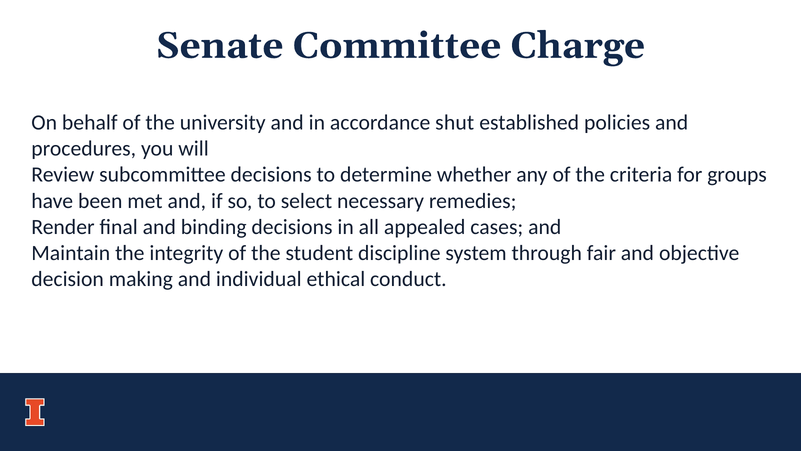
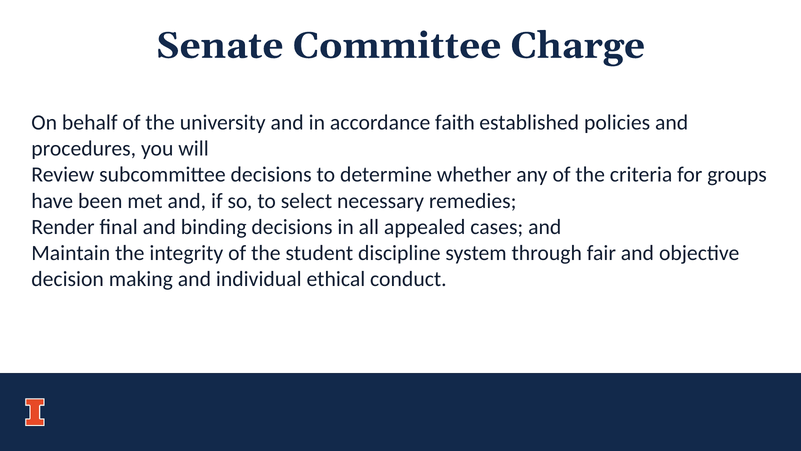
shut: shut -> faith
